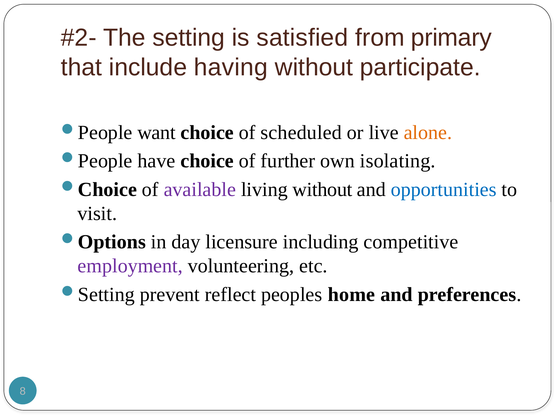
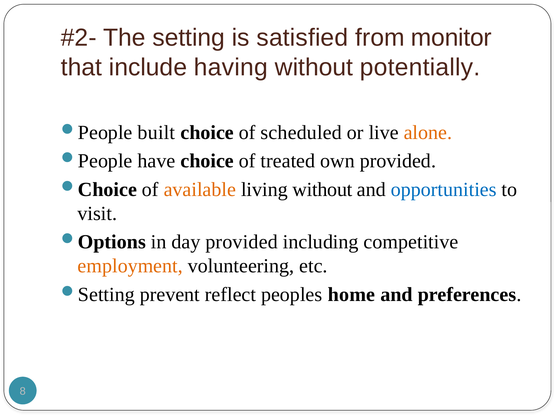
primary: primary -> monitor
participate: participate -> potentially
want: want -> built
further: further -> treated
own isolating: isolating -> provided
available colour: purple -> orange
day licensure: licensure -> provided
employment colour: purple -> orange
